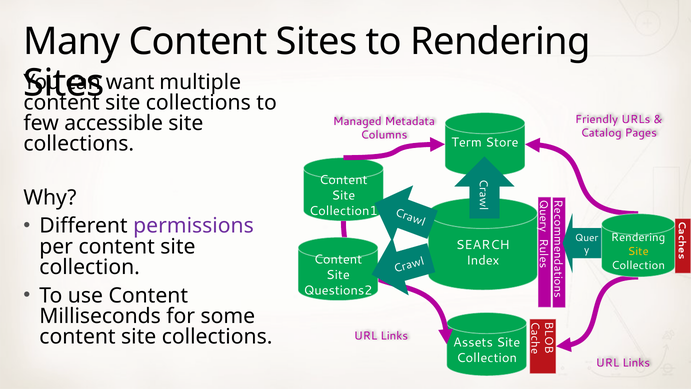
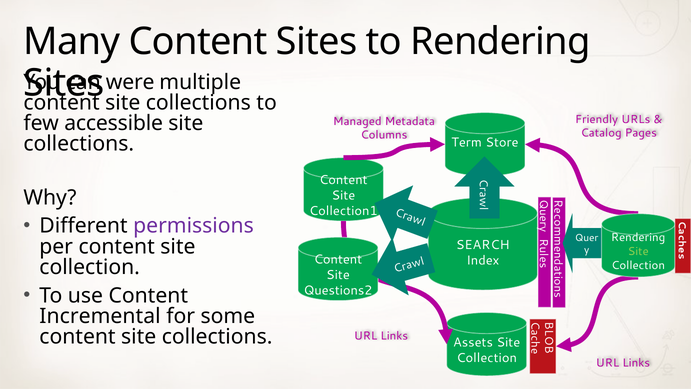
want: want -> were
Site at (638, 251) colour: yellow -> light green
Milliseconds: Milliseconds -> Incremental
